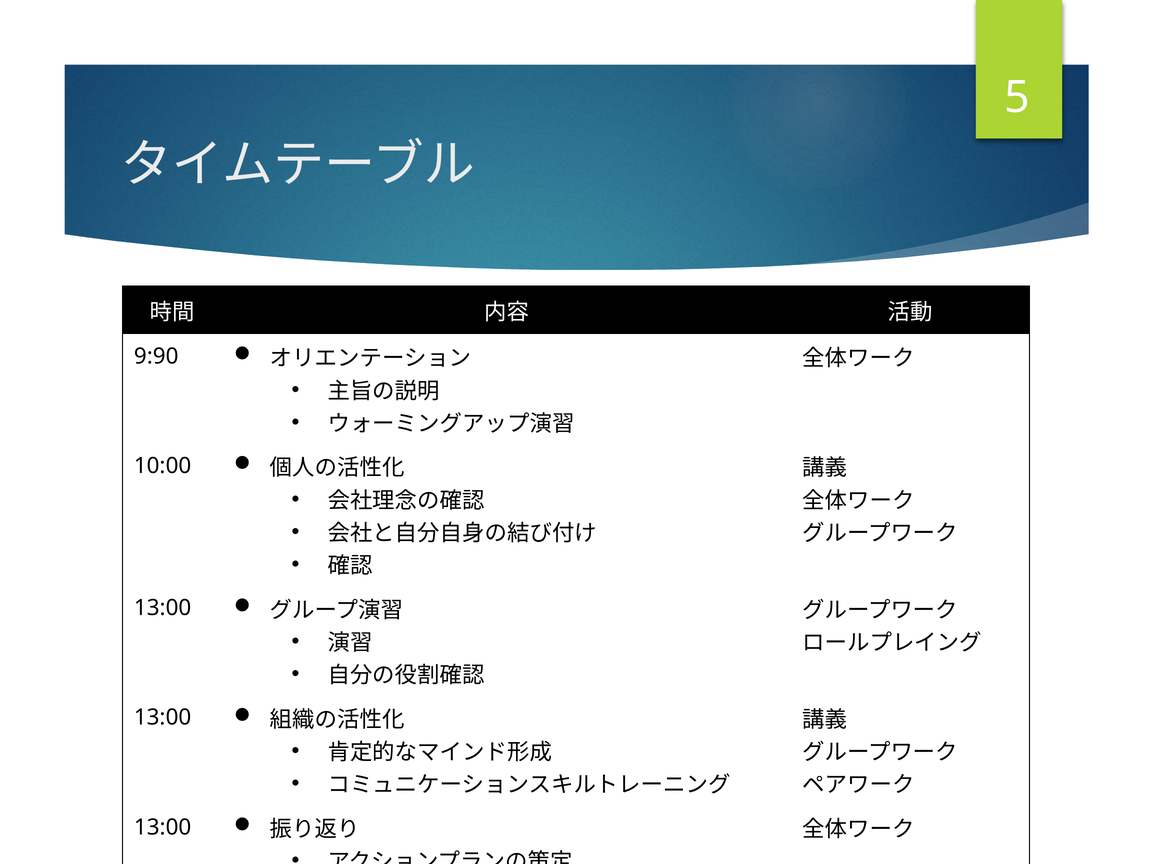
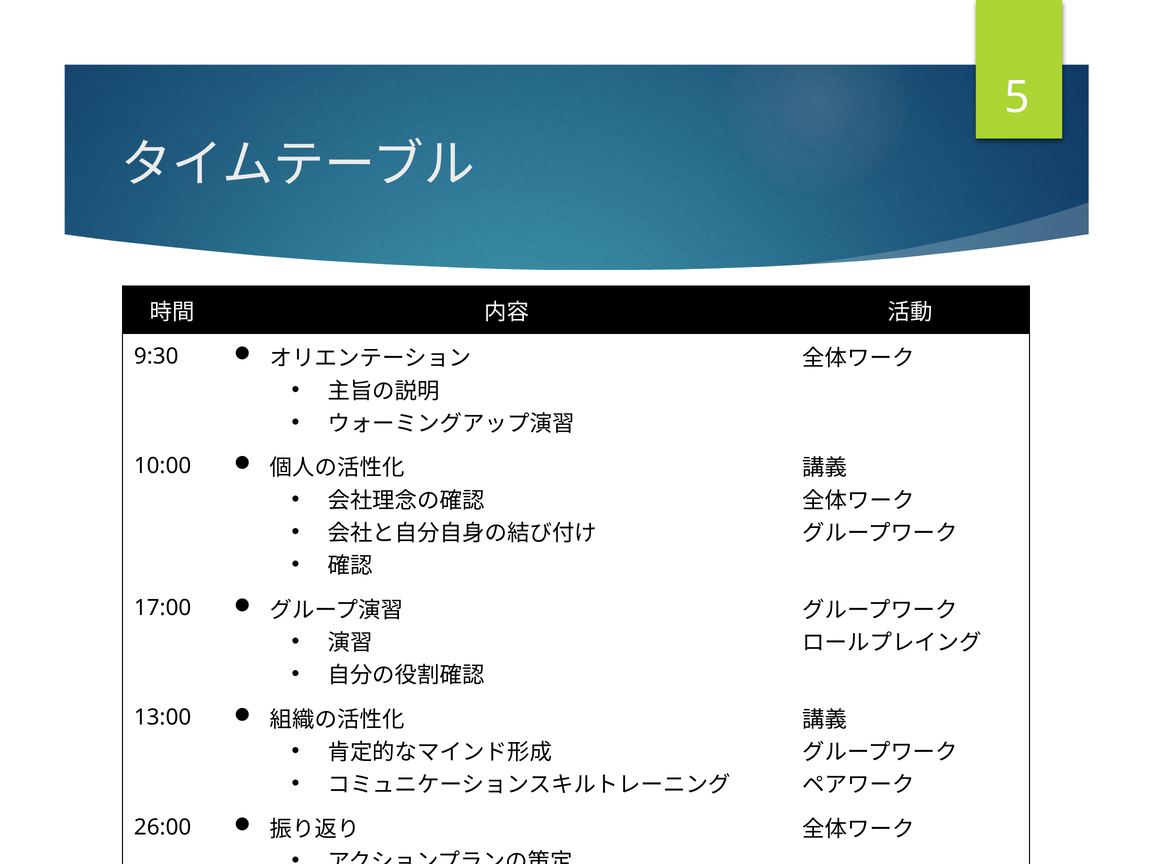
9:90: 9:90 -> 9:30
13:00 at (163, 608): 13:00 -> 17:00
13:00 at (163, 827): 13:00 -> 26:00
